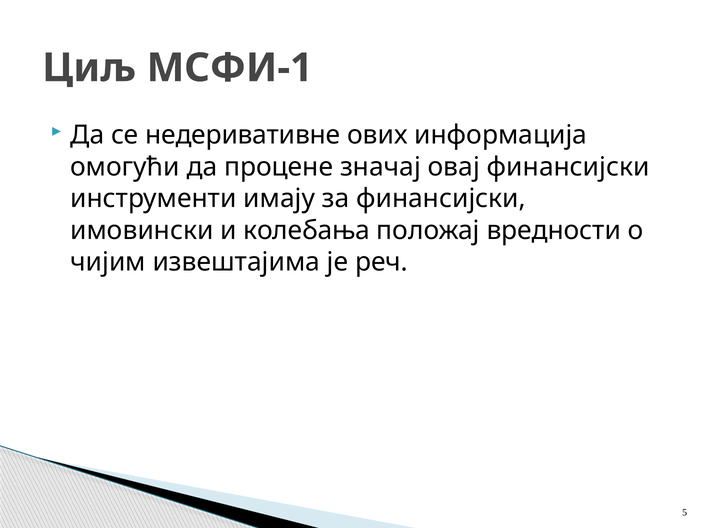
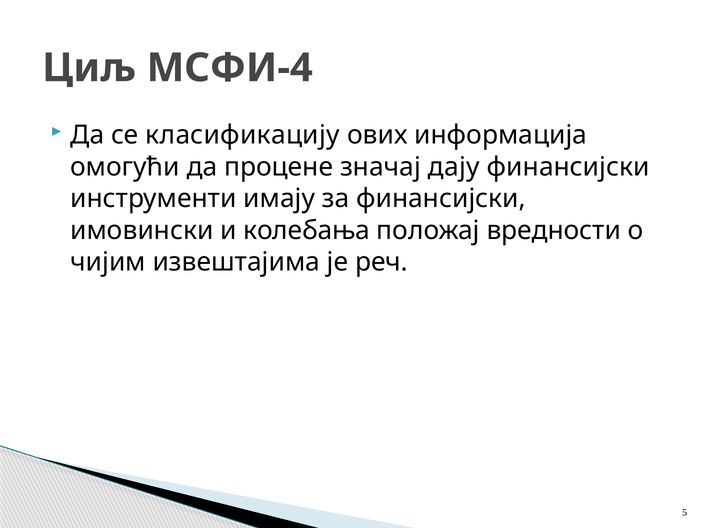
МСФИ-1: МСФИ-1 -> МСФИ-4
недеривативне: недеривативне -> класификацију
овај: овај -> дају
